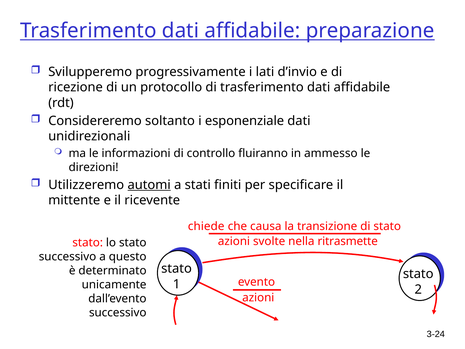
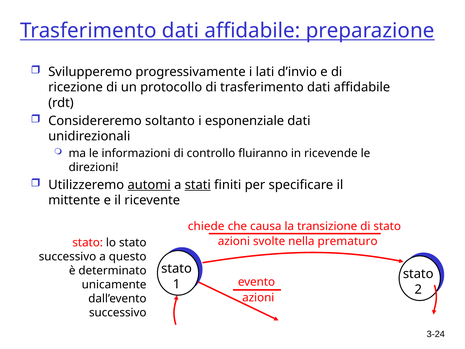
ammesso: ammesso -> ricevende
stati underline: none -> present
ritrasmette: ritrasmette -> prematuro
